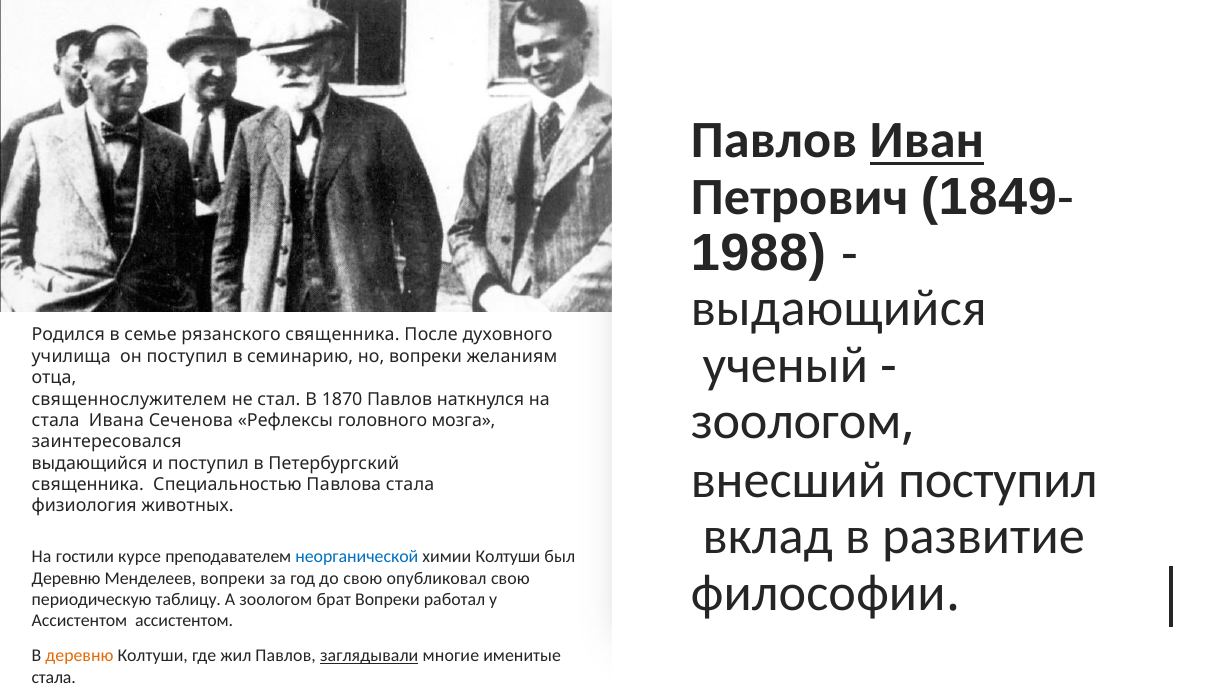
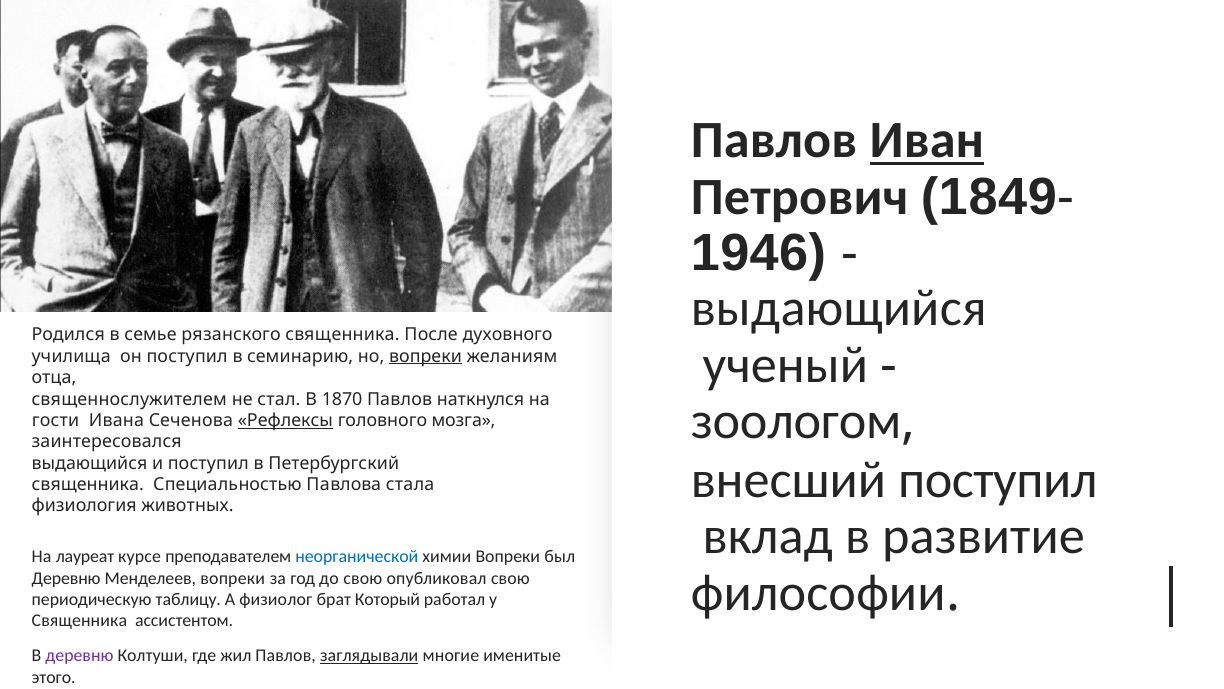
1988: 1988 -> 1946
вопреки at (426, 356) underline: none -> present
стала at (56, 420): стала -> гости
Рефлексы underline: none -> present
На гостили: гостили -> лауреат
химии Колтуши: Колтуши -> Вопреки
А зоологом: зоологом -> физиолог
брат Вопреки: Вопреки -> Который
Ассистентом at (79, 620): Ассистентом -> Священника
деревню at (79, 655) colour: orange -> purple
стала at (54, 677): стала -> этого
